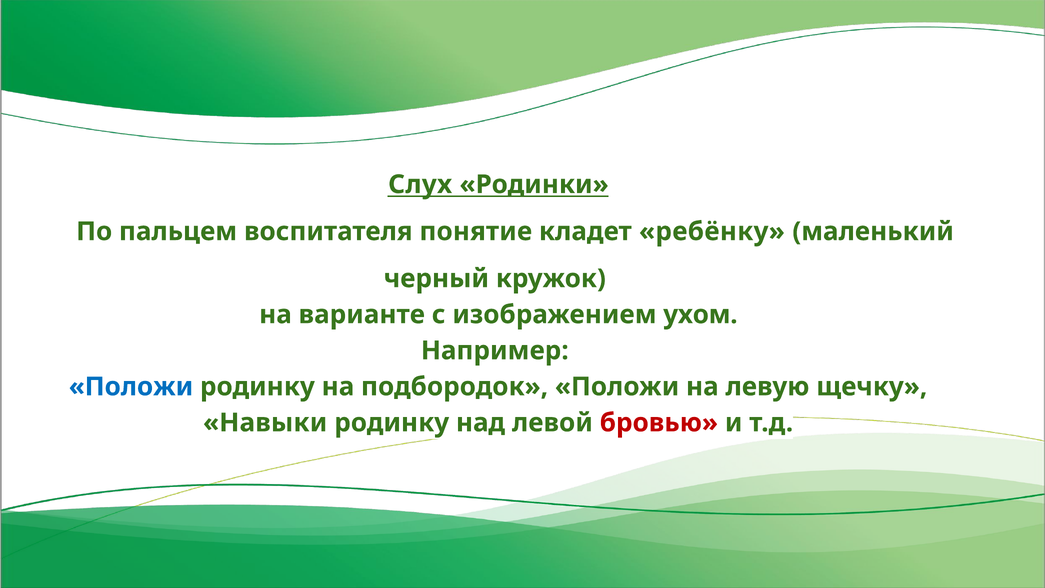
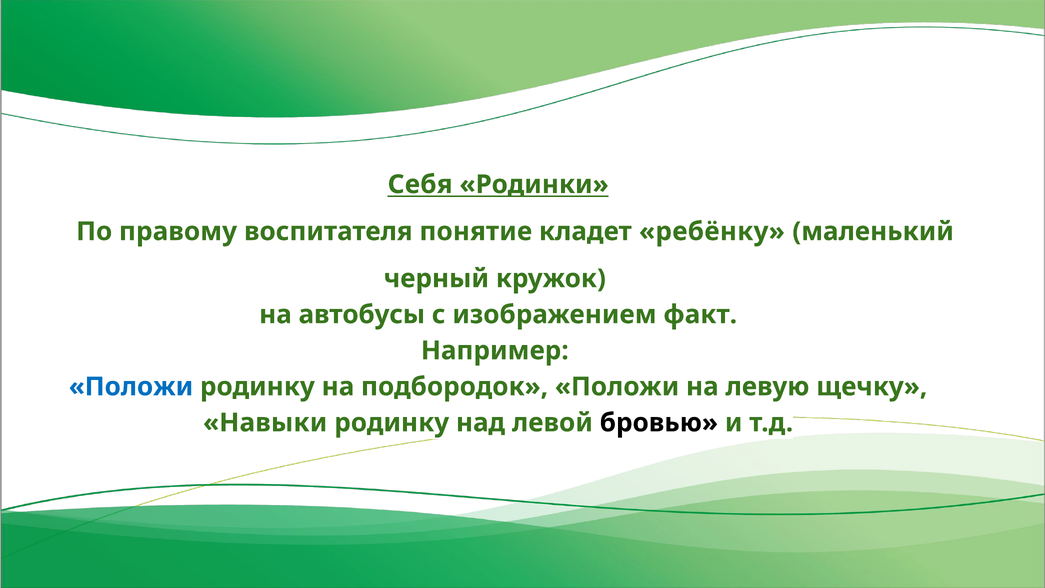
Слух: Слух -> Себя
пальцем: пальцем -> правому
варианте: варианте -> автобусы
ухом: ухом -> факт
бровью colour: red -> black
